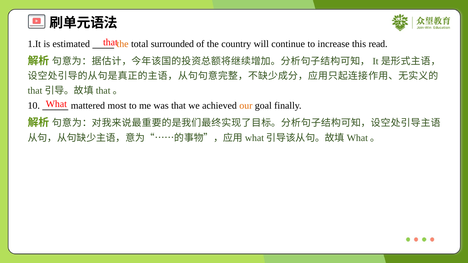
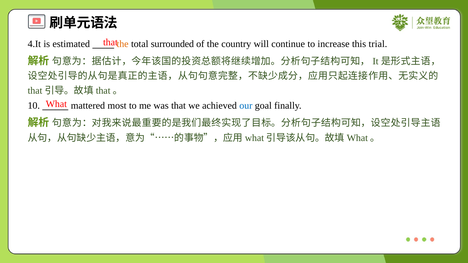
1.It: 1.It -> 4.It
read: read -> trial
our colour: orange -> blue
